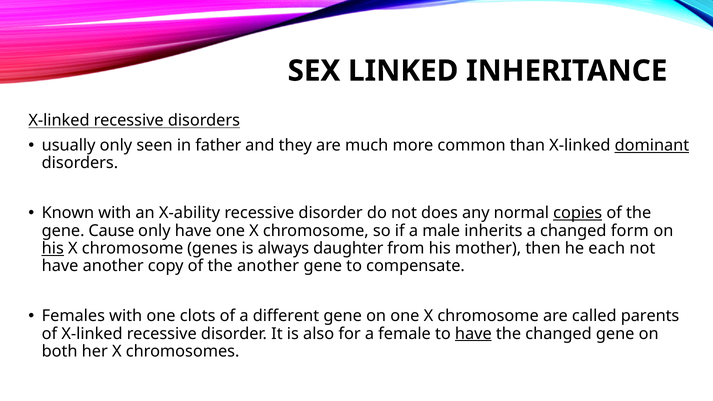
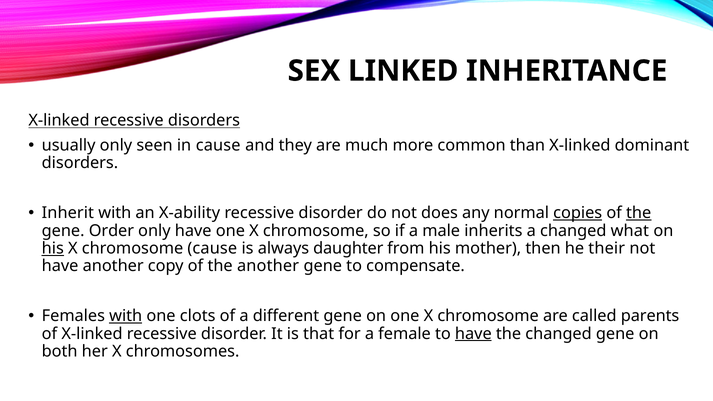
in father: father -> cause
dominant underline: present -> none
Known: Known -> Inherit
the at (639, 213) underline: none -> present
Cause: Cause -> Order
form: form -> what
chromosome genes: genes -> cause
each: each -> their
with at (126, 316) underline: none -> present
also: also -> that
